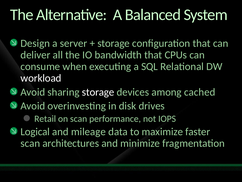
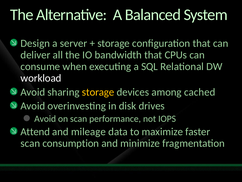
storage at (98, 92) colour: white -> yellow
Retail at (45, 118): Retail -> Avoid
Logical: Logical -> Attend
architectures: architectures -> consumption
